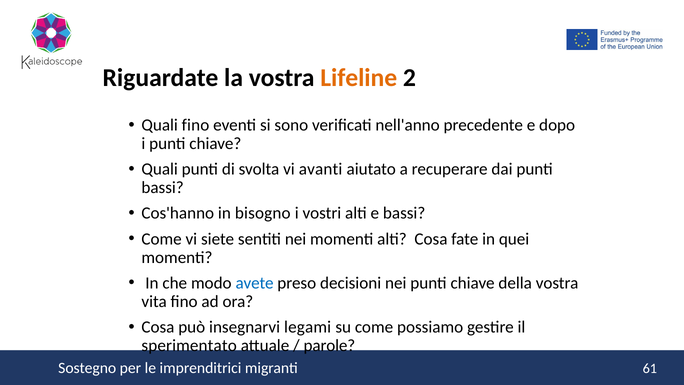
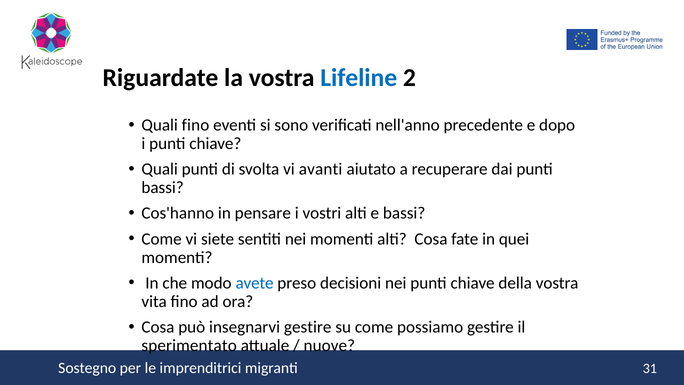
Lifeline colour: orange -> blue
bisogno: bisogno -> pensare
insegnarvi legami: legami -> gestire
parole: parole -> nuove
61: 61 -> 31
